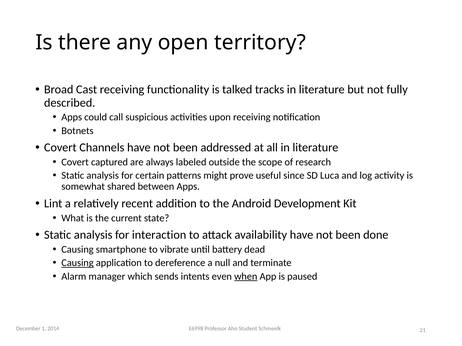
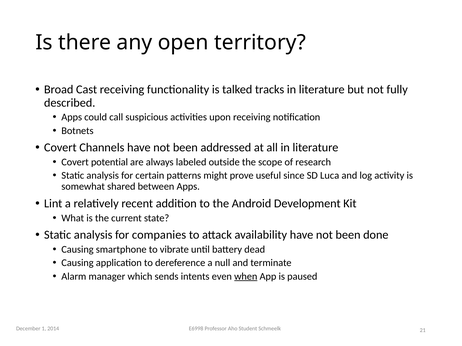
captured: captured -> potential
interaction: interaction -> companies
Causing at (78, 263) underline: present -> none
